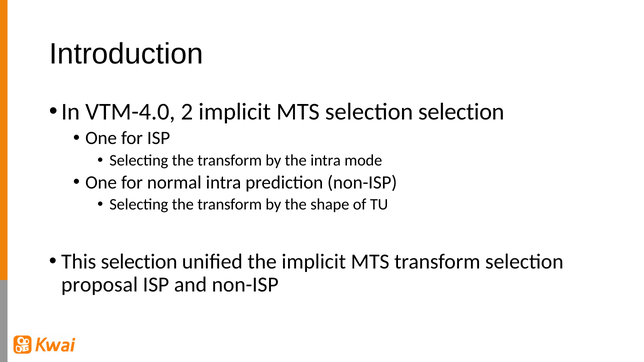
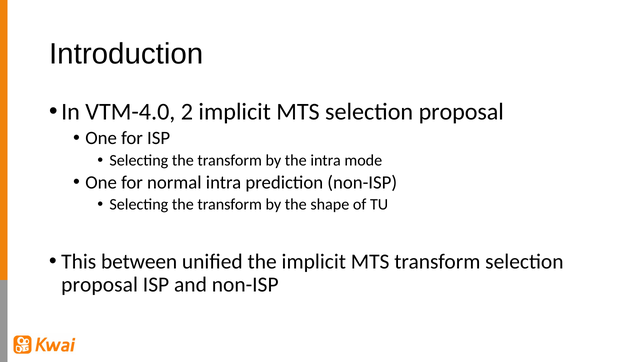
MTS selection selection: selection -> proposal
This selection: selection -> between
